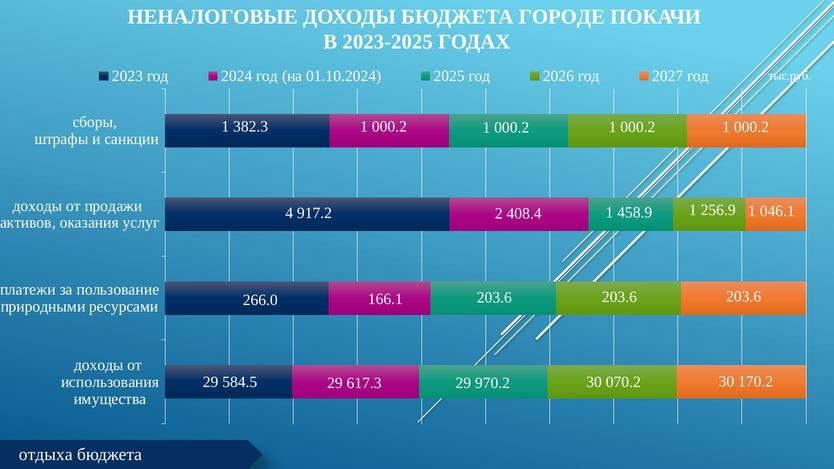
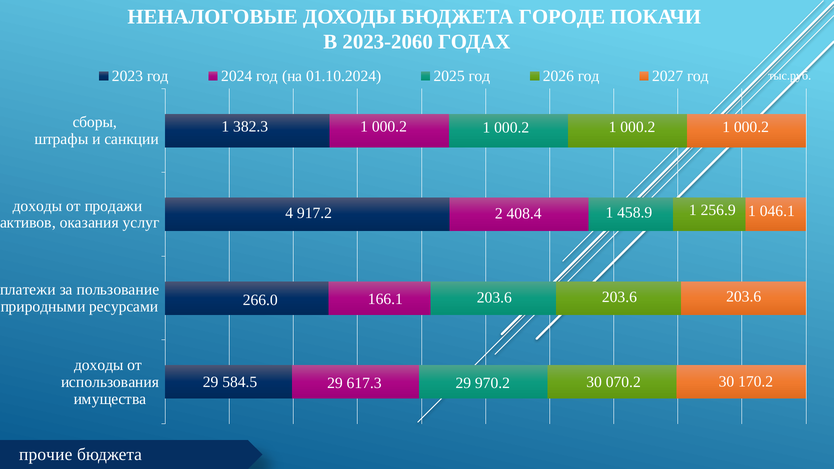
2023-2025: 2023-2025 -> 2023-2060
отдыха: отдыха -> прочие
